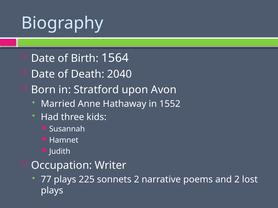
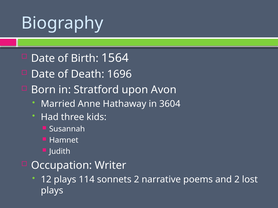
2040: 2040 -> 1696
1552: 1552 -> 3604
77: 77 -> 12
225: 225 -> 114
